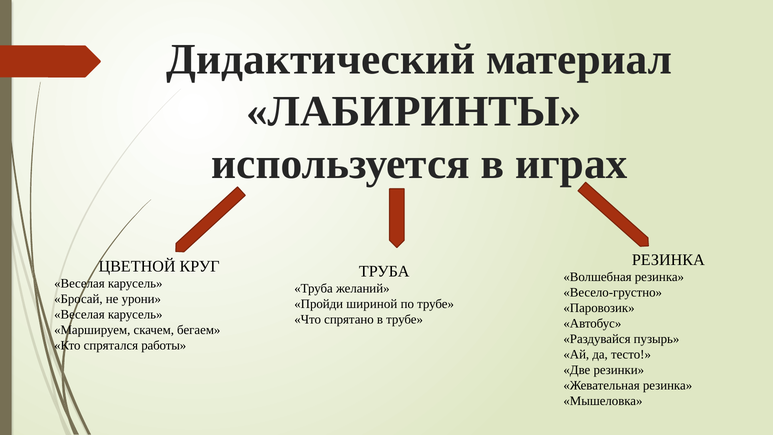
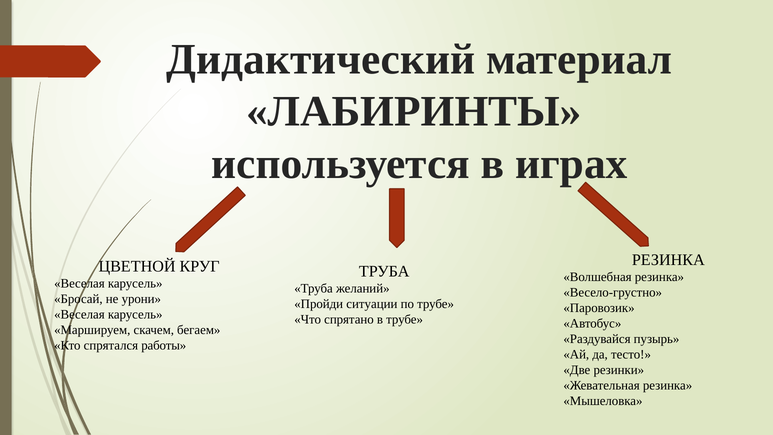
шириной: шириной -> ситуации
